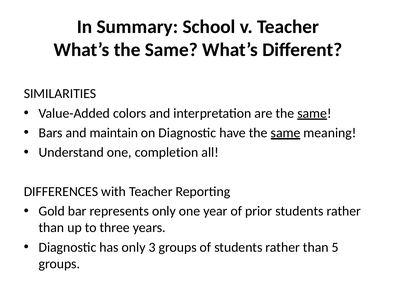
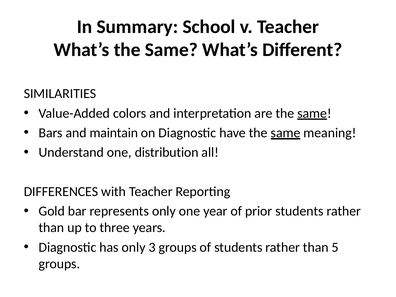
completion: completion -> distribution
